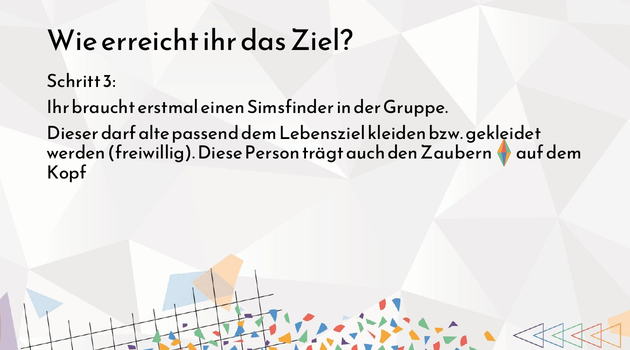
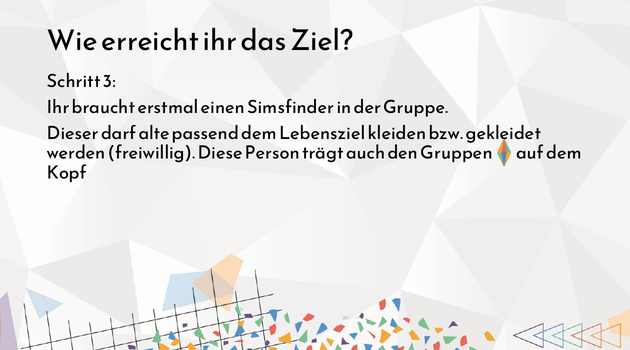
Zaubern: Zaubern -> Gruppen
